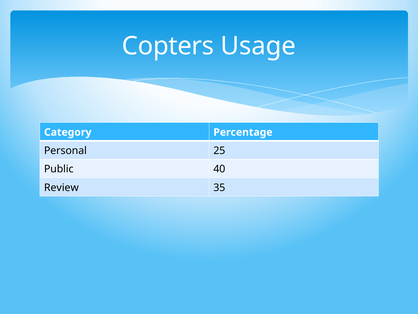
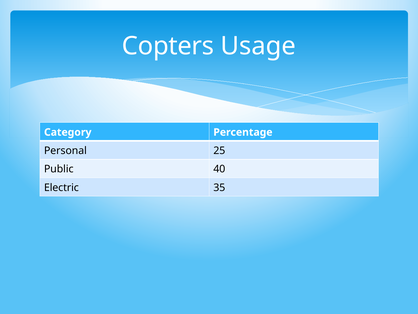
Review: Review -> Electric
